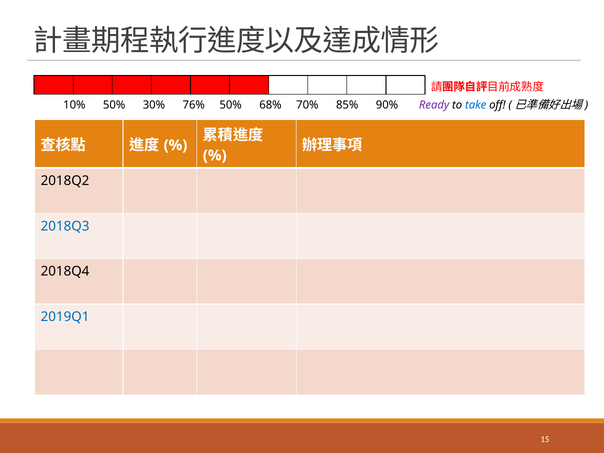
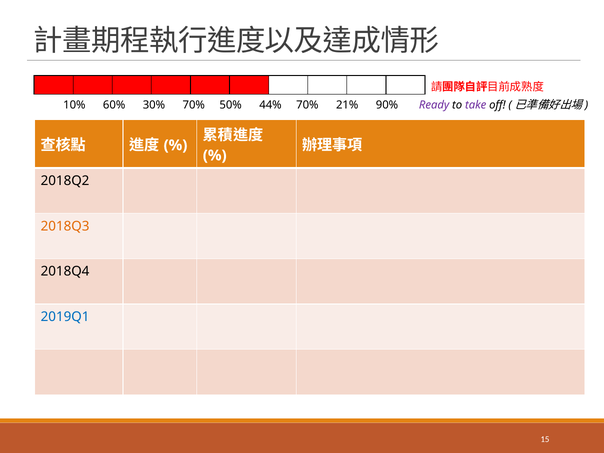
10% 50%: 50% -> 60%
30% 76%: 76% -> 70%
68%: 68% -> 44%
85%: 85% -> 21%
take colour: blue -> purple
2018Q3 colour: blue -> orange
